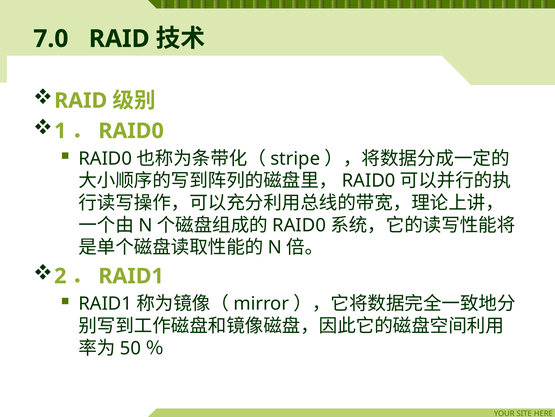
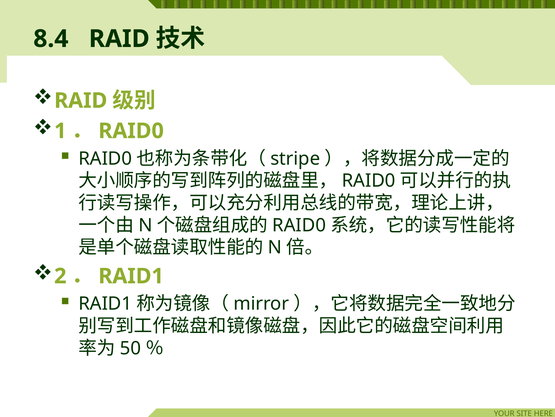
7.0: 7.0 -> 8.4
